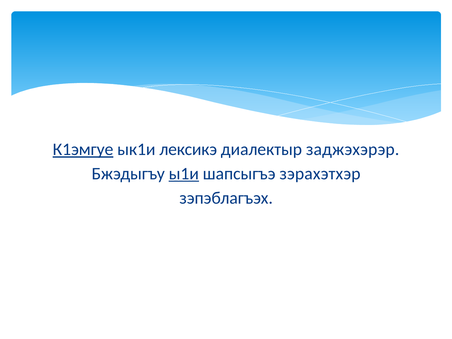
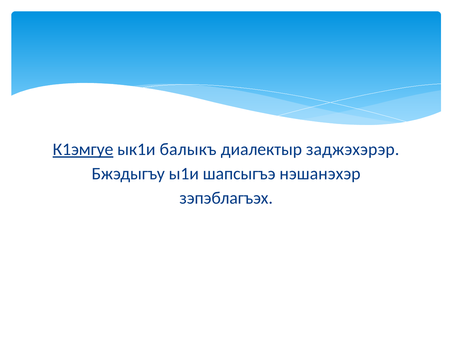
лексикэ: лексикэ -> балыкъ
ы1и underline: present -> none
зэрахэтхэр: зэрахэтхэр -> нэшанэхэр
